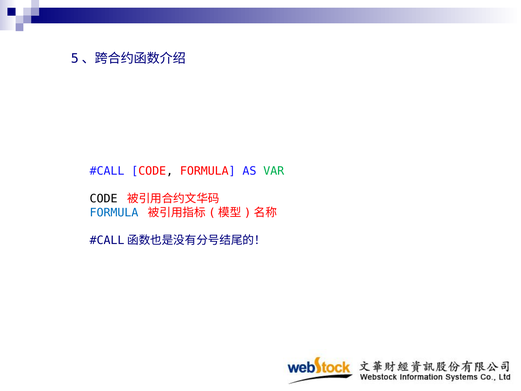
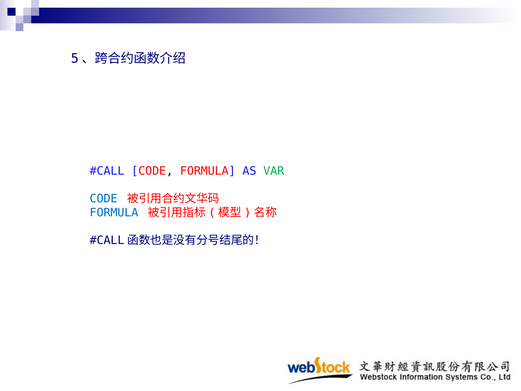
CODE at (104, 199) colour: black -> blue
